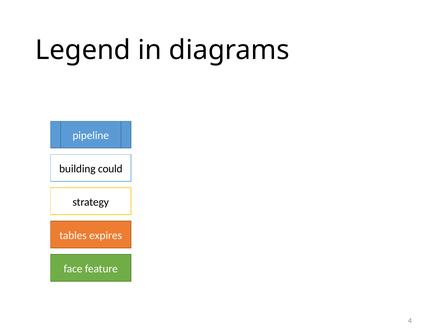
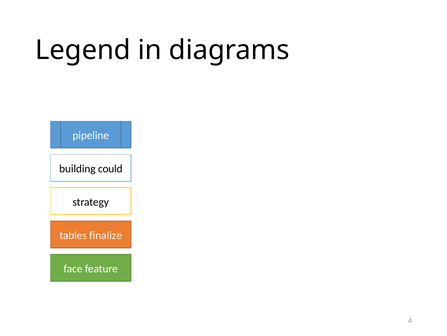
expires: expires -> finalize
